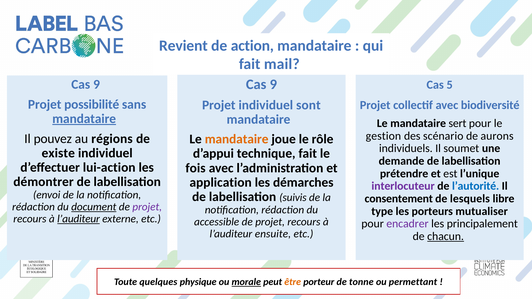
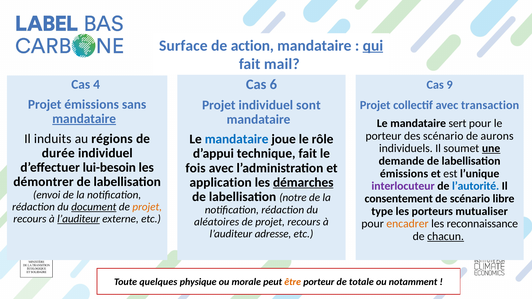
Revient: Revient -> Surface
qui underline: none -> present
9 at (273, 85): 9 -> 6
9 at (97, 85): 9 -> 4
5: 5 -> 9
Projet possibilité: possibilité -> émissions
biodiversité: biodiversité -> transaction
gestion at (383, 136): gestion -> porteur
pouvez: pouvez -> induits
mandataire at (237, 139) colour: orange -> blue
une underline: none -> present
existe: existe -> durée
lui-action: lui-action -> lui-besoin
prétendre at (404, 174): prétendre -> émissions
démarches underline: none -> present
suivis: suivis -> notre
de lesquels: lesquels -> scénario
projet at (147, 207) colour: purple -> orange
accessible: accessible -> aléatoires
encadrer colour: purple -> orange
principalement: principalement -> reconnaissance
ensuite: ensuite -> adresse
morale underline: present -> none
tonne: tonne -> totale
permettant: permettant -> notamment
